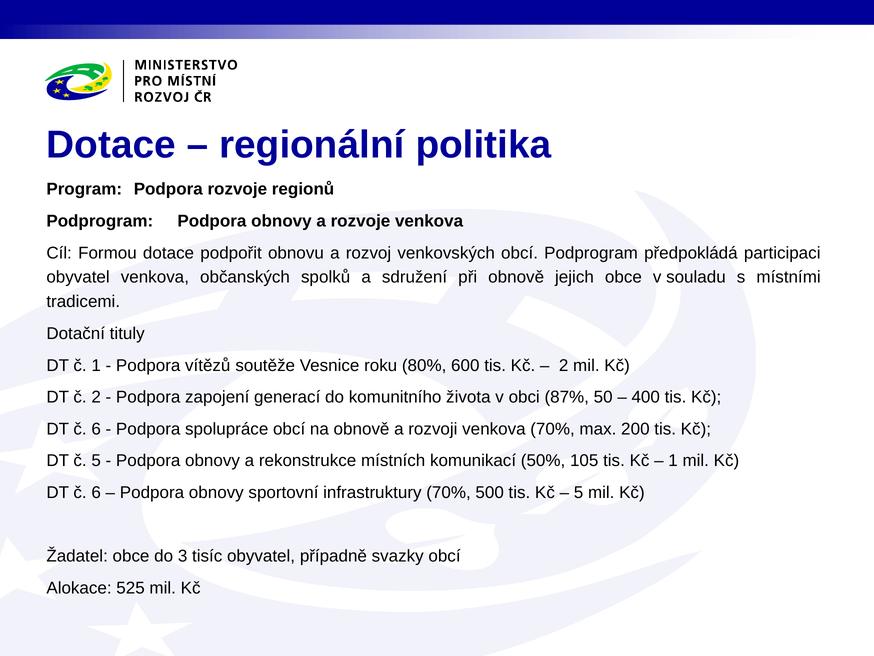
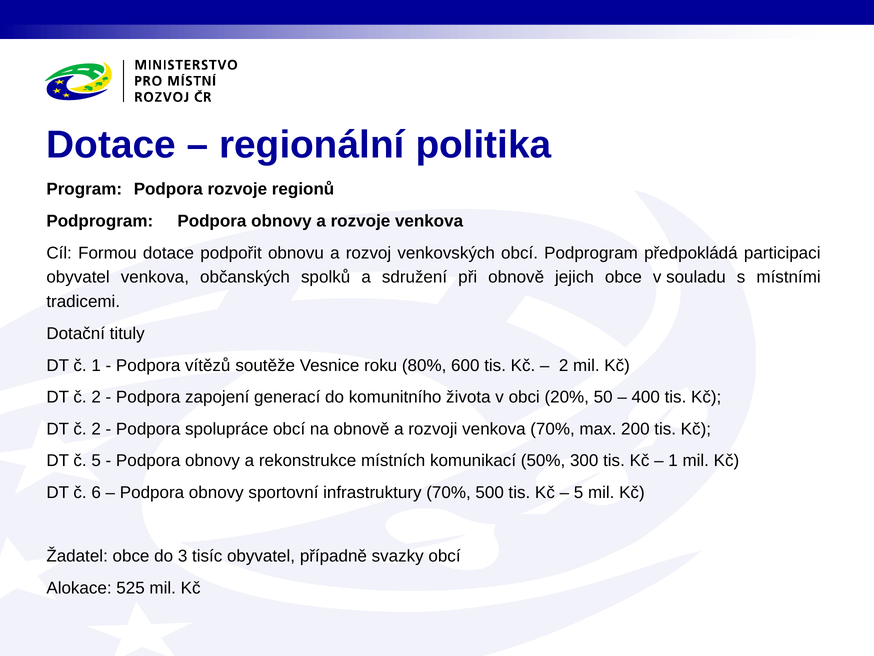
87%: 87% -> 20%
6 at (96, 429): 6 -> 2
105: 105 -> 300
